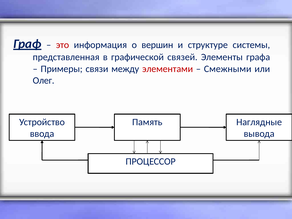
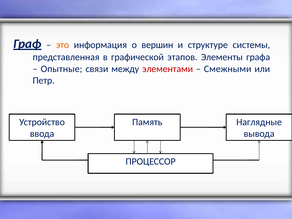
это colour: red -> orange
связей: связей -> этапов
Примеры: Примеры -> Опытные
Олег: Олег -> Петр
